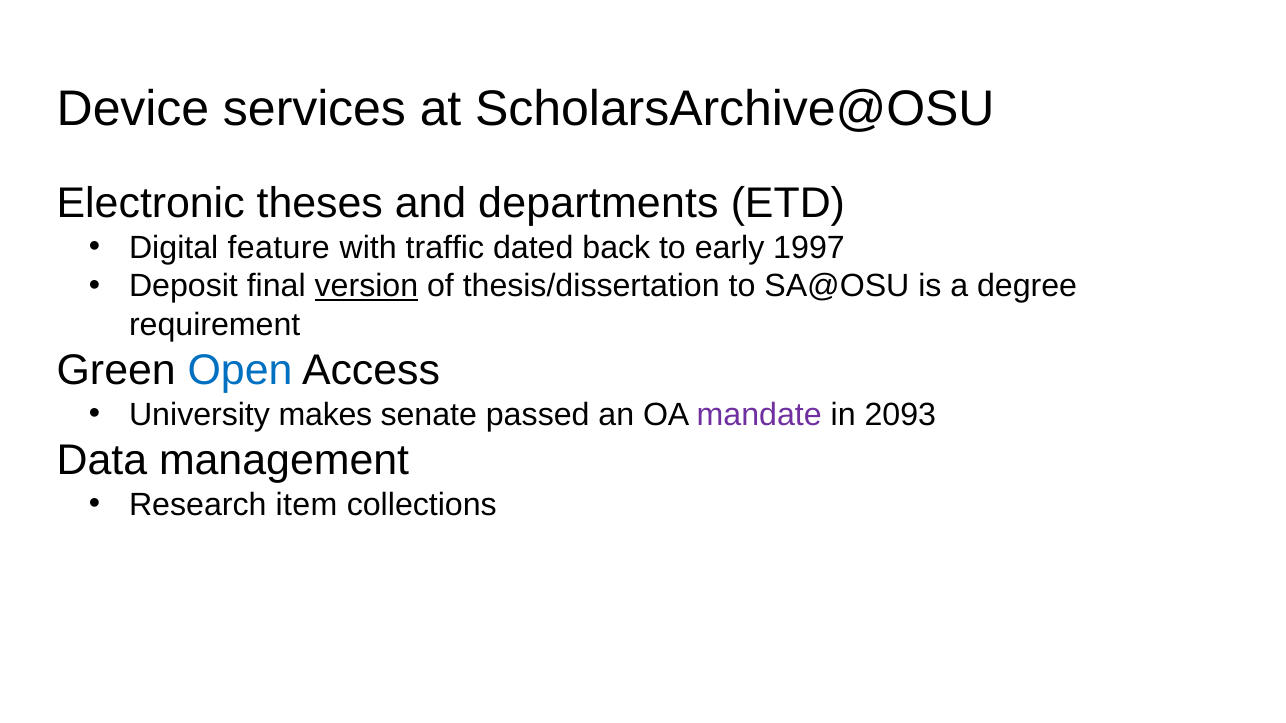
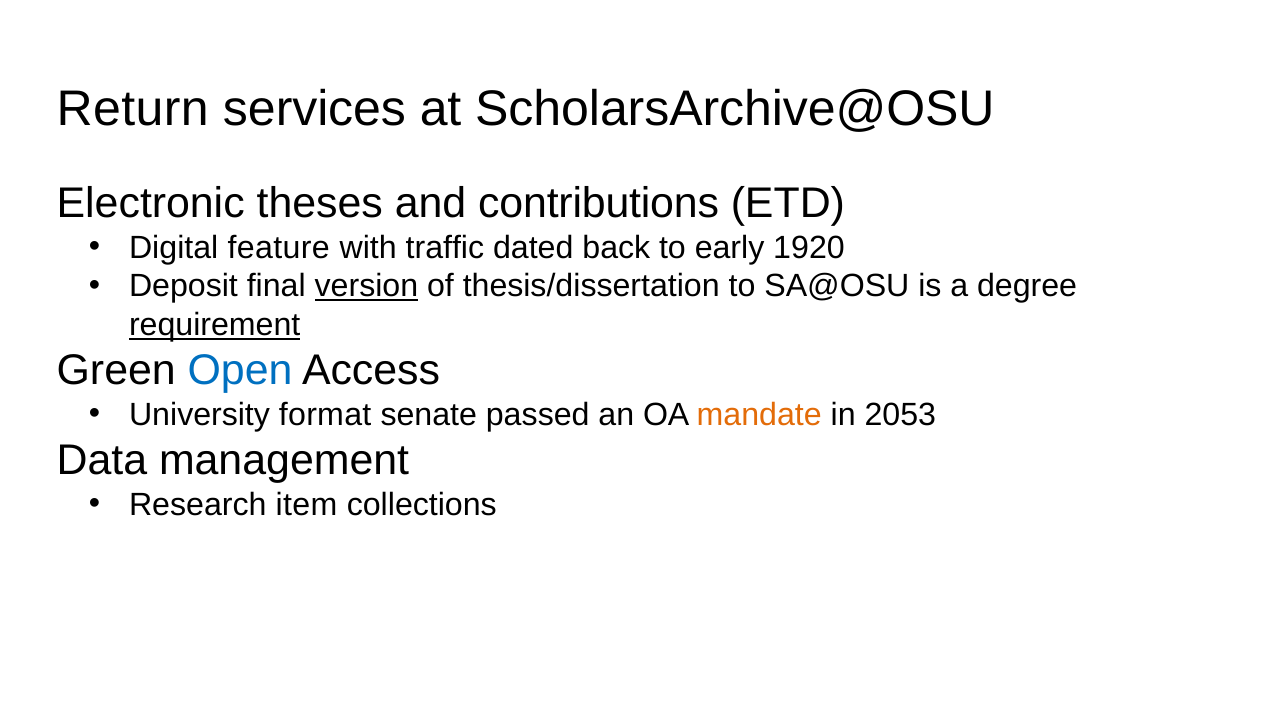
Device: Device -> Return
departments: departments -> contributions
1997: 1997 -> 1920
requirement underline: none -> present
makes: makes -> format
mandate colour: purple -> orange
2093: 2093 -> 2053
